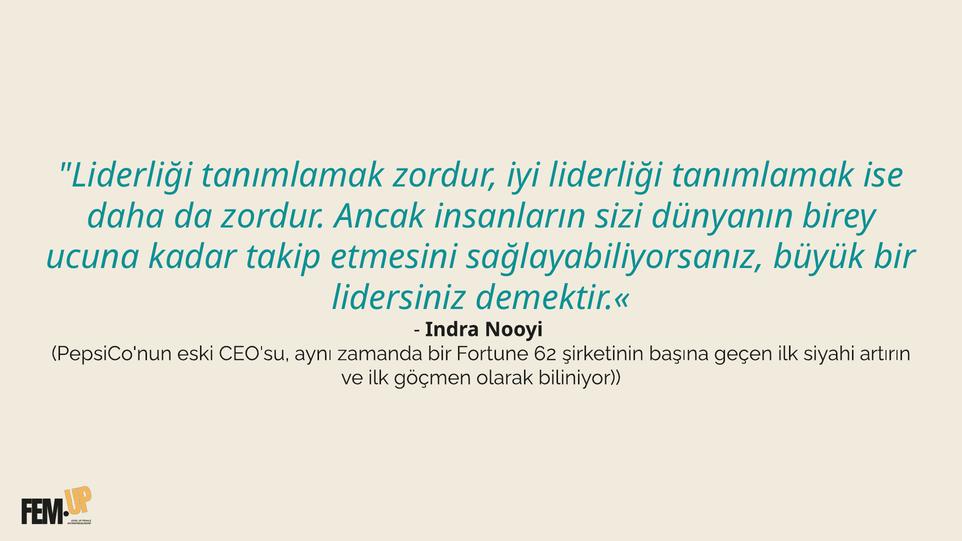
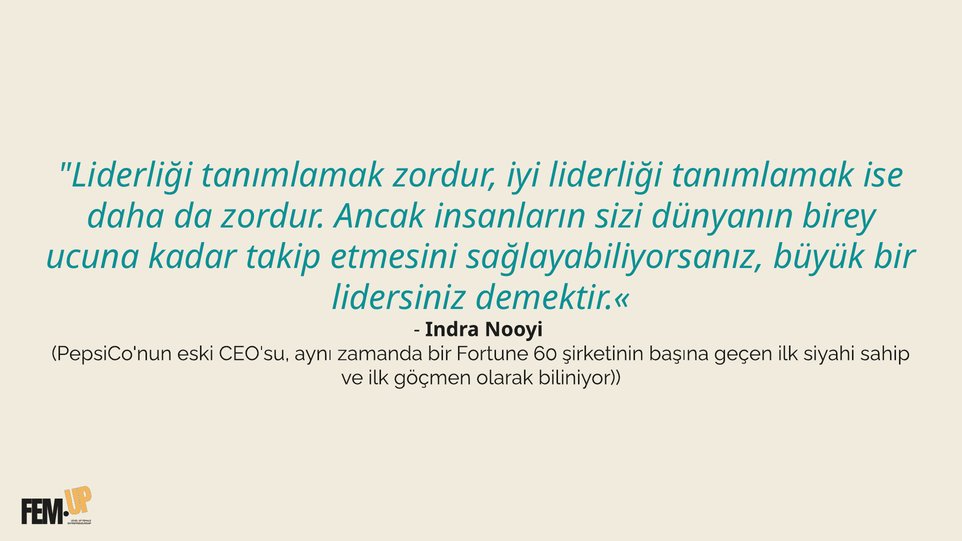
62: 62 -> 60
artırın: artırın -> sahip
